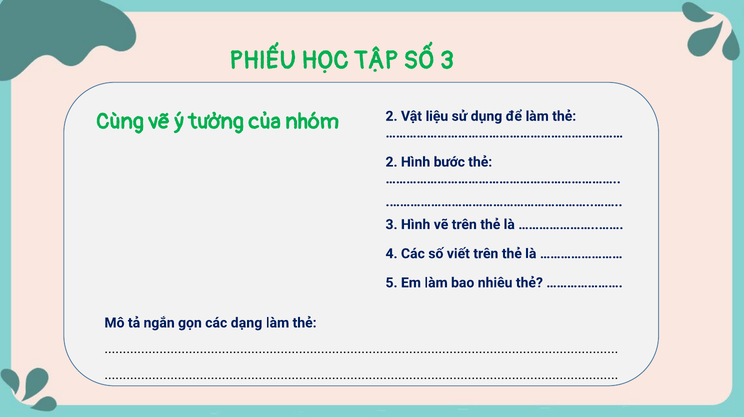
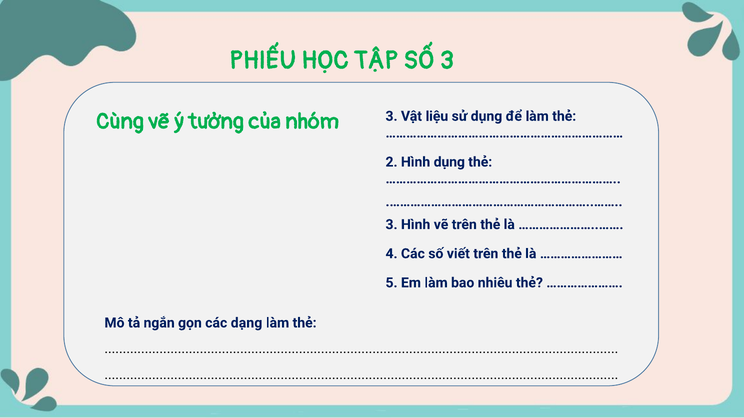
nhóm 2: 2 -> 3
Hình bước: bước -> dụng
